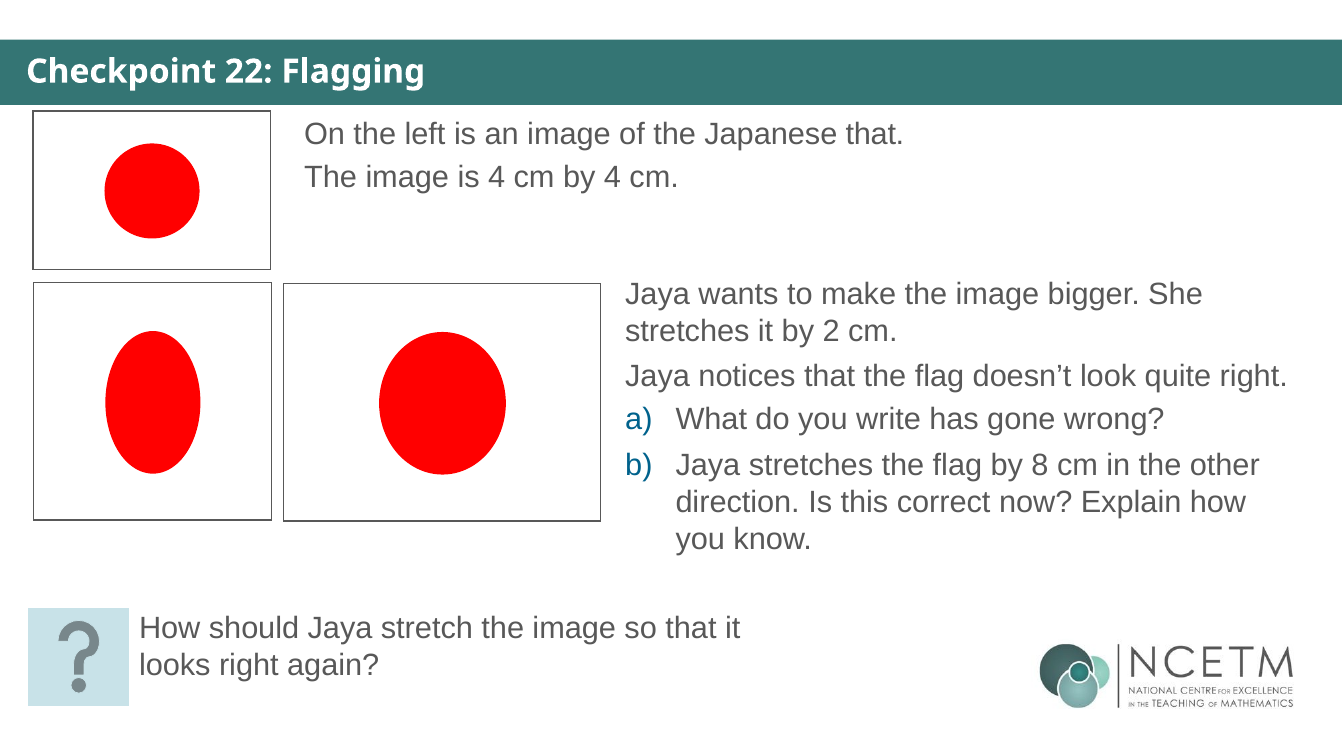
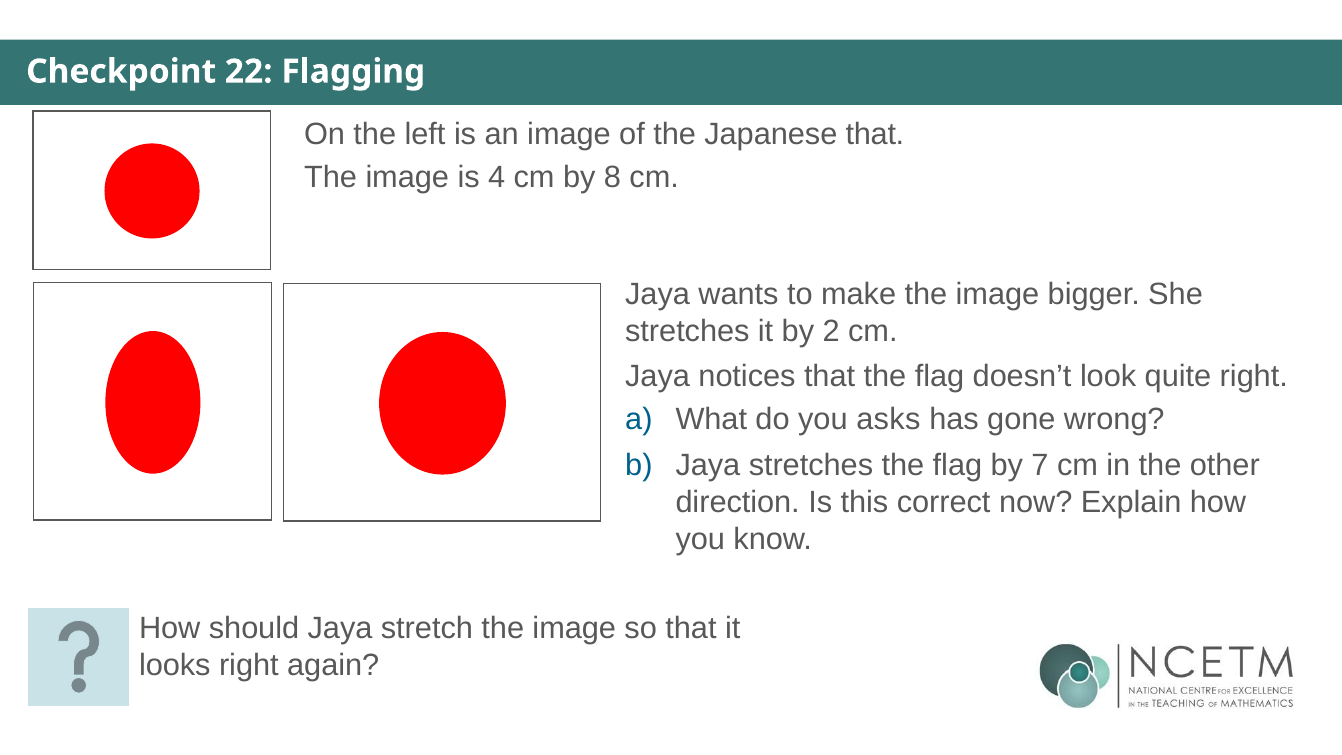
by 4: 4 -> 8
write: write -> asks
8: 8 -> 7
